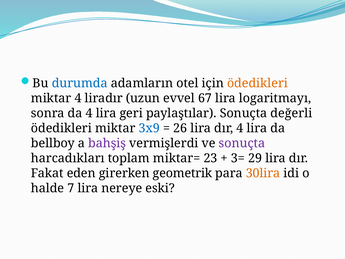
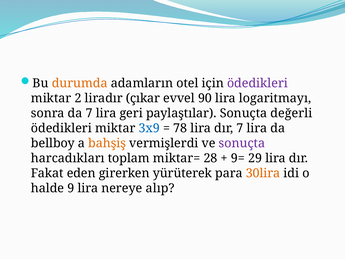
durumda colour: blue -> orange
ödedikleri at (257, 83) colour: orange -> purple
miktar 4: 4 -> 2
uzun: uzun -> çıkar
67: 67 -> 90
da 4: 4 -> 7
26: 26 -> 78
dır 4: 4 -> 7
bahşiş colour: purple -> orange
23: 23 -> 28
3=: 3= -> 9=
geometrik: geometrik -> yürüterek
7: 7 -> 9
eski: eski -> alıp
